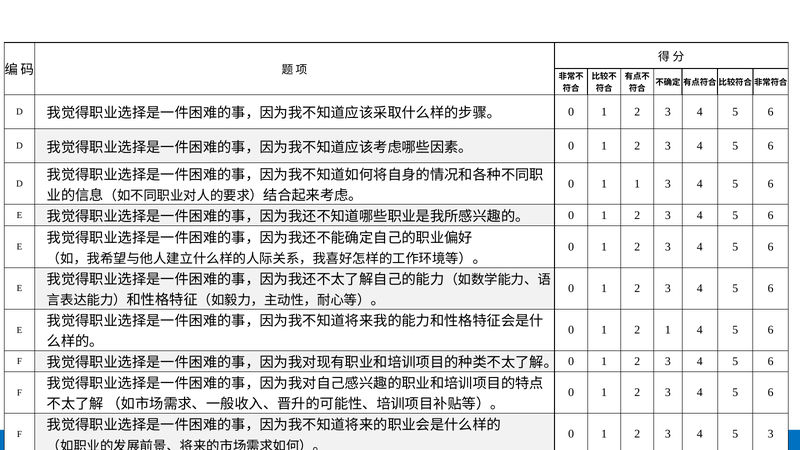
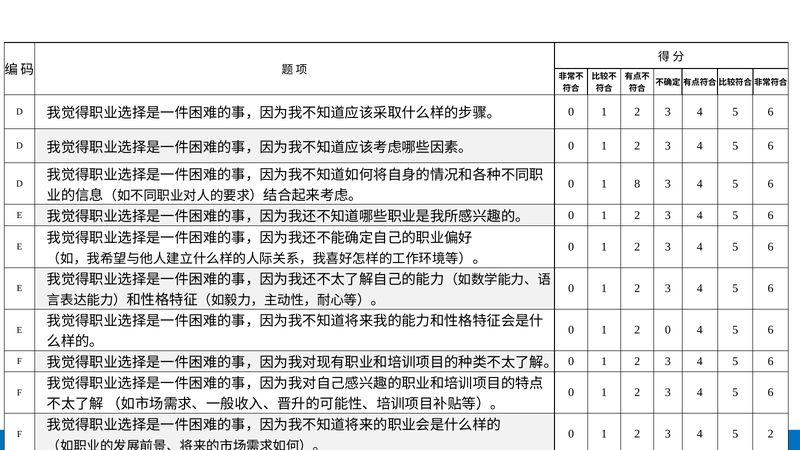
1 1: 1 -> 8
2 1: 1 -> 0
5 3: 3 -> 2
